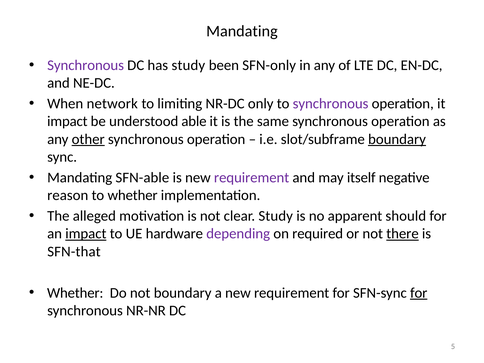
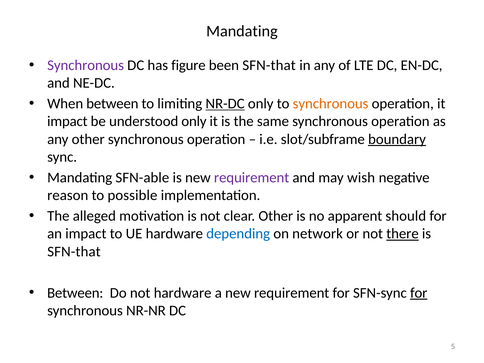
has study: study -> figure
been SFN-only: SFN-only -> SFN-that
When network: network -> between
NR-DC underline: none -> present
synchronous at (331, 104) colour: purple -> orange
understood able: able -> only
other at (88, 139) underline: present -> none
itself: itself -> wish
to whether: whether -> possible
clear Study: Study -> Other
impact at (86, 234) underline: present -> none
depending colour: purple -> blue
required: required -> network
Whether at (75, 293): Whether -> Between
not boundary: boundary -> hardware
